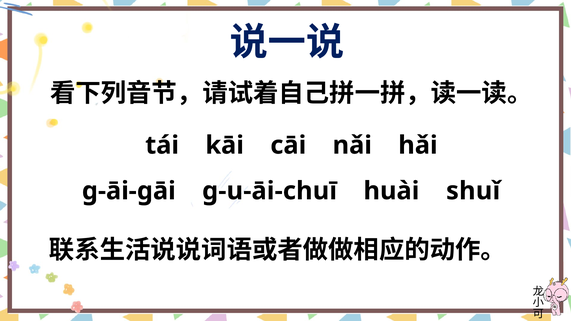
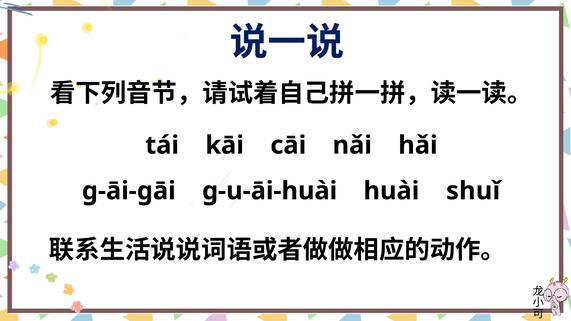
ɡ-u-āi-chuī: ɡ-u-āi-chuī -> ɡ-u-āi-huài
